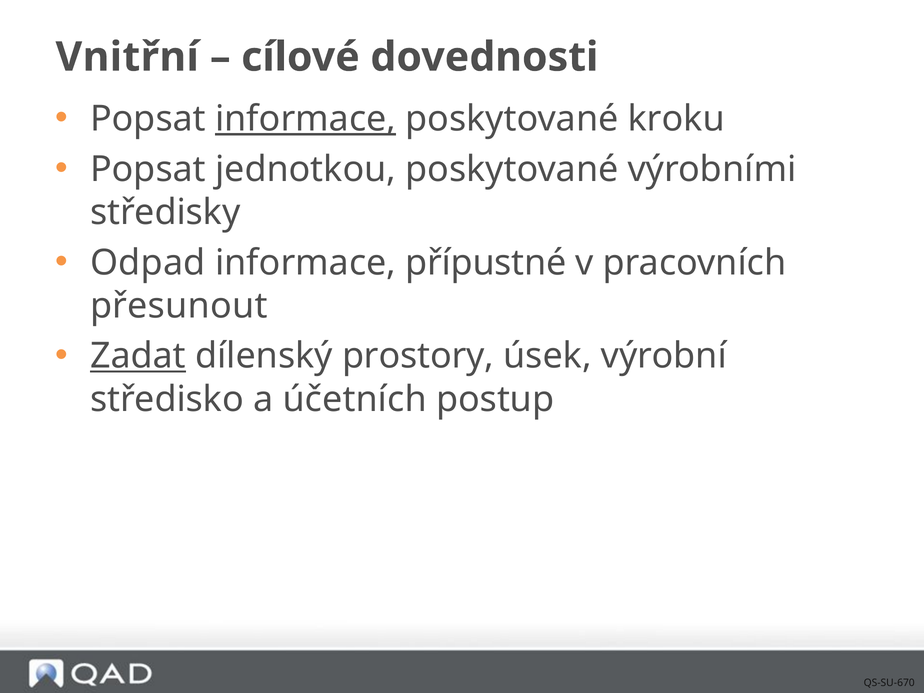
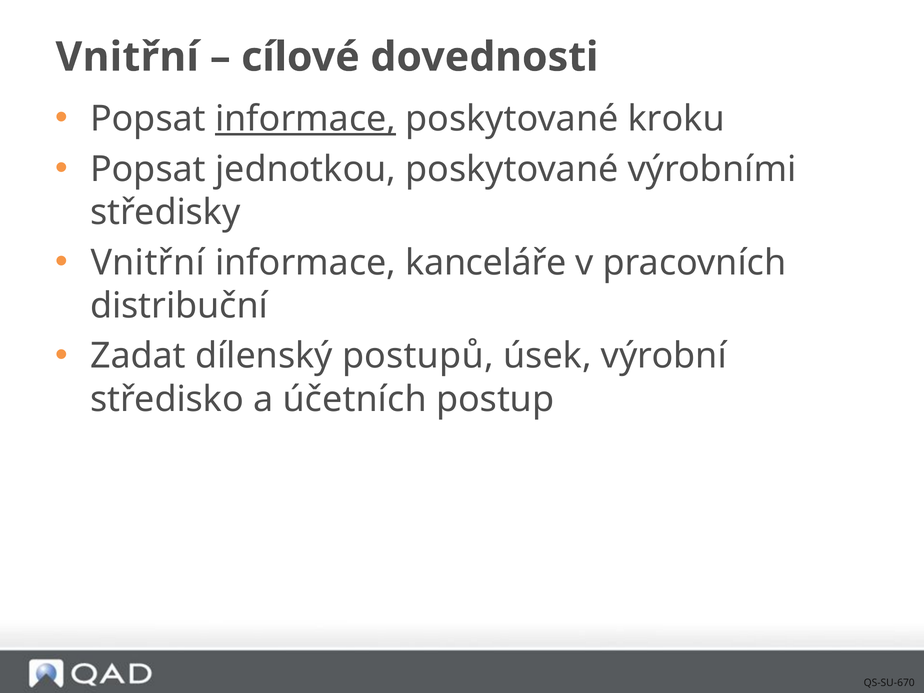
Odpad at (148, 263): Odpad -> Vnitřní
přípustné: přípustné -> kanceláře
přesunout: přesunout -> distribuční
Zadat underline: present -> none
prostory: prostory -> postupů
